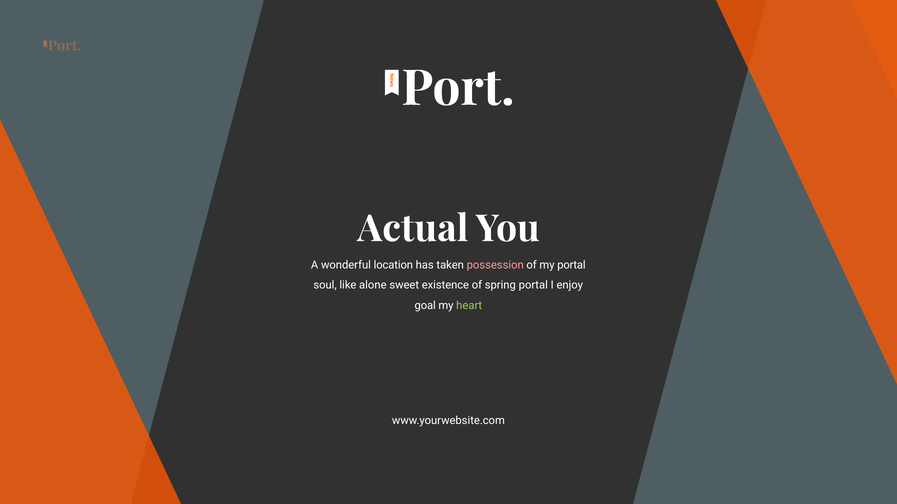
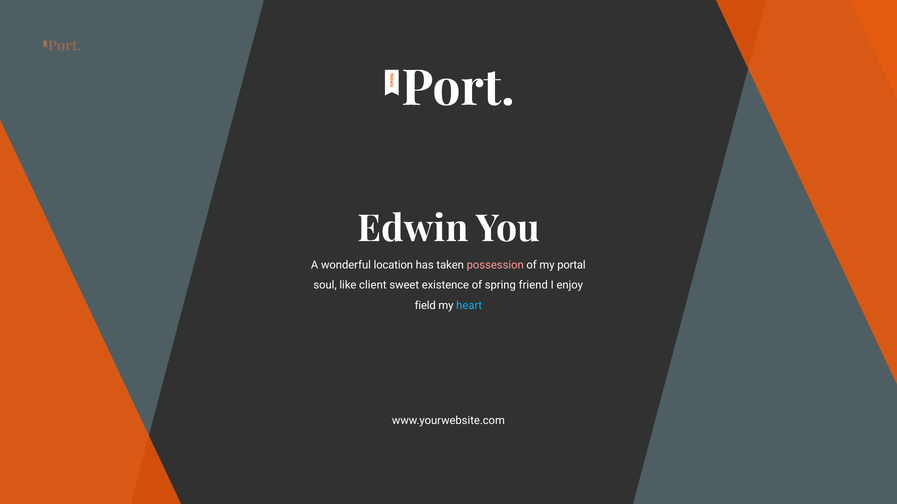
Actual: Actual -> Edwin
alone: alone -> client
spring portal: portal -> friend
goal: goal -> field
heart colour: light green -> light blue
